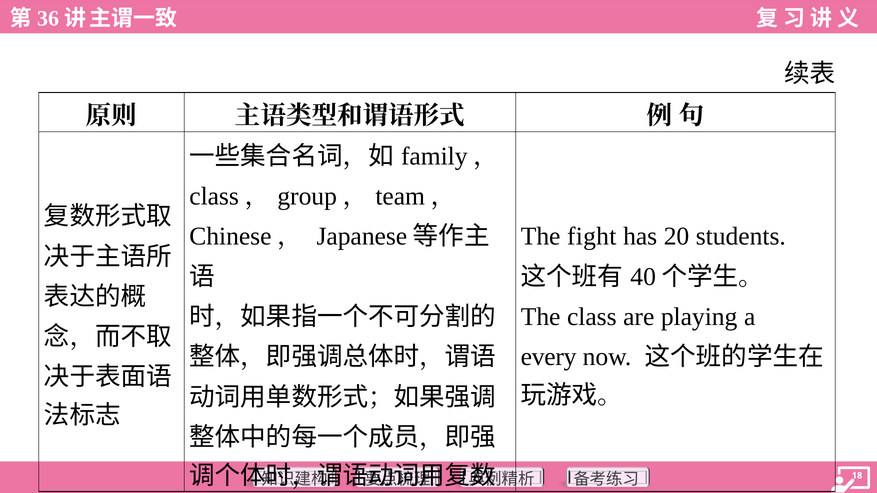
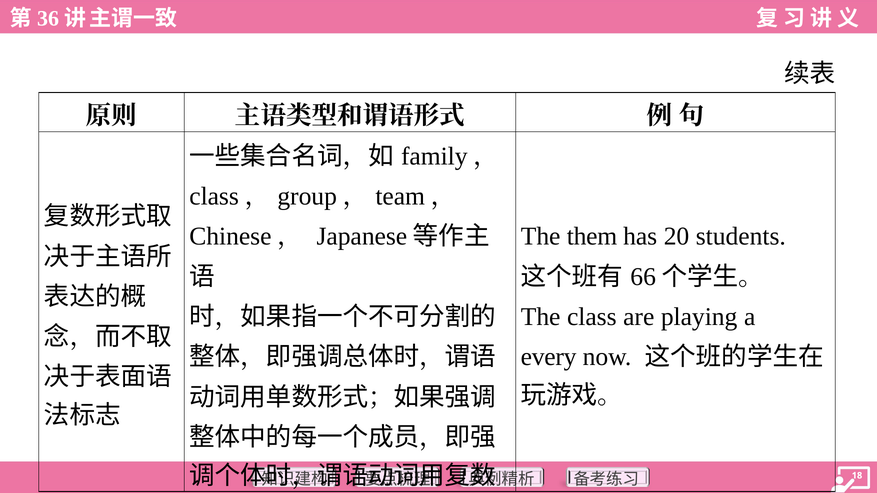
fight: fight -> them
40: 40 -> 66
